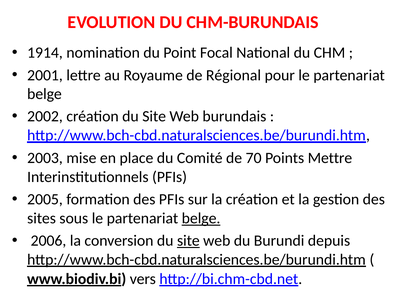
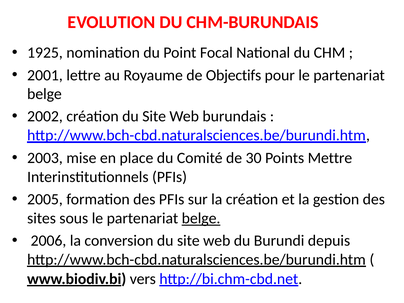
1914: 1914 -> 1925
Régional: Régional -> Objectifs
70: 70 -> 30
site at (188, 241) underline: present -> none
